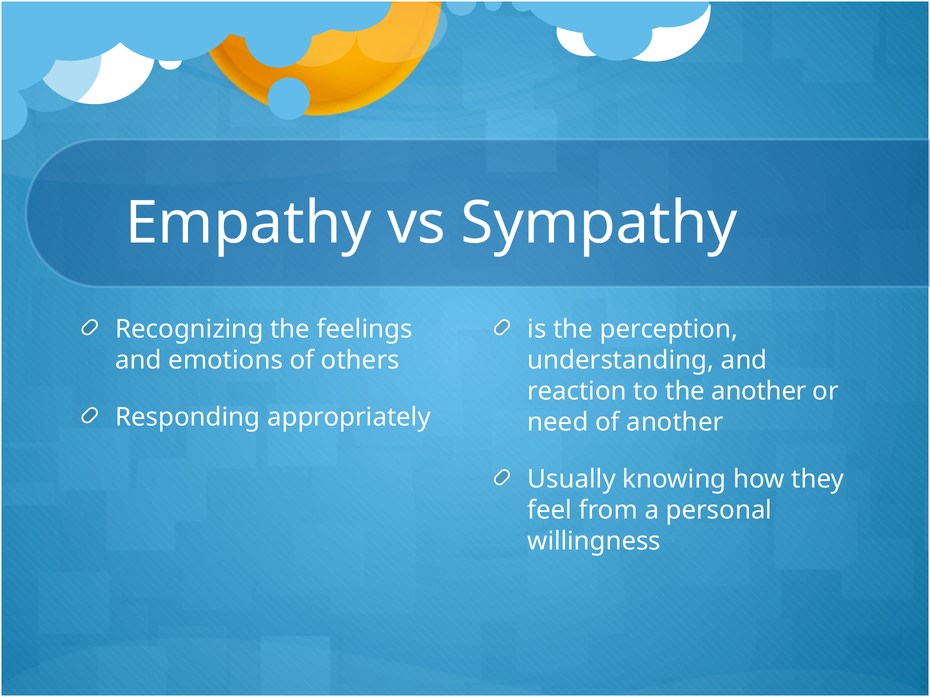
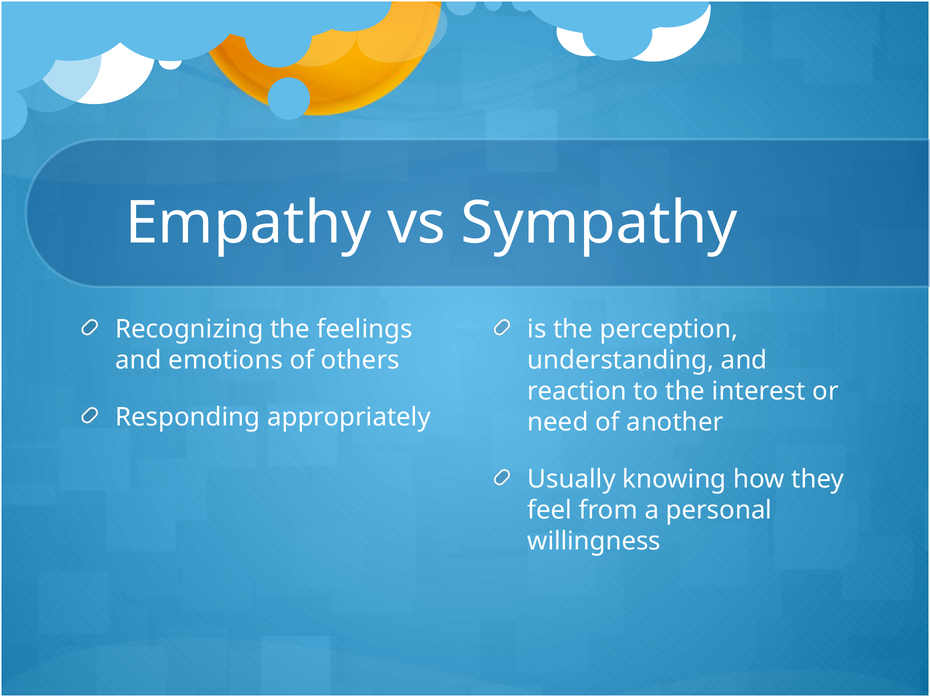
the another: another -> interest
